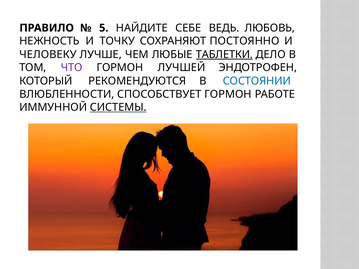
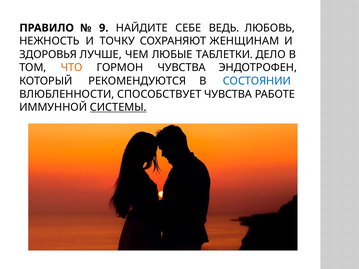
5: 5 -> 9
ПОСТОЯННО: ПОСТОЯННО -> ЖЕНЩИНАМ
ЧЕЛОВЕКУ: ЧЕЛОВЕКУ -> ЗДОРОВЬЯ
ТАБЛЕТКИ underline: present -> none
ЧТО colour: purple -> orange
ГОРМОН ЛУЧШЕЙ: ЛУЧШЕЙ -> ЧУВСТВА
СПОСОБСТВУЕТ ГОРМОН: ГОРМОН -> ЧУВСТВА
